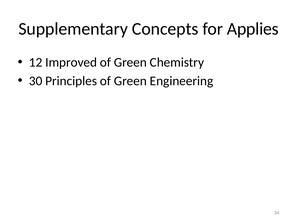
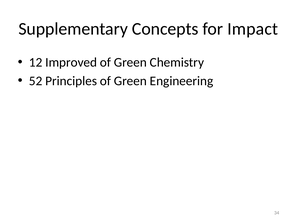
Applies: Applies -> Impact
30: 30 -> 52
